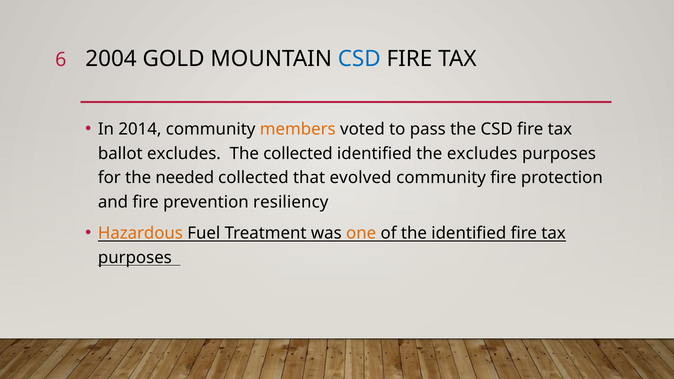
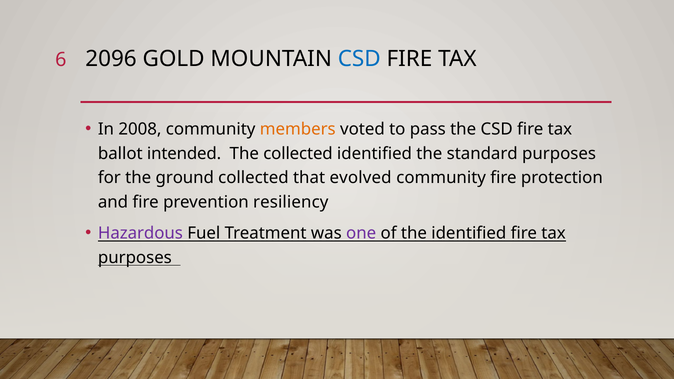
2004: 2004 -> 2096
2014: 2014 -> 2008
ballot excludes: excludes -> intended
the excludes: excludes -> standard
needed: needed -> ground
Hazardous colour: orange -> purple
one colour: orange -> purple
